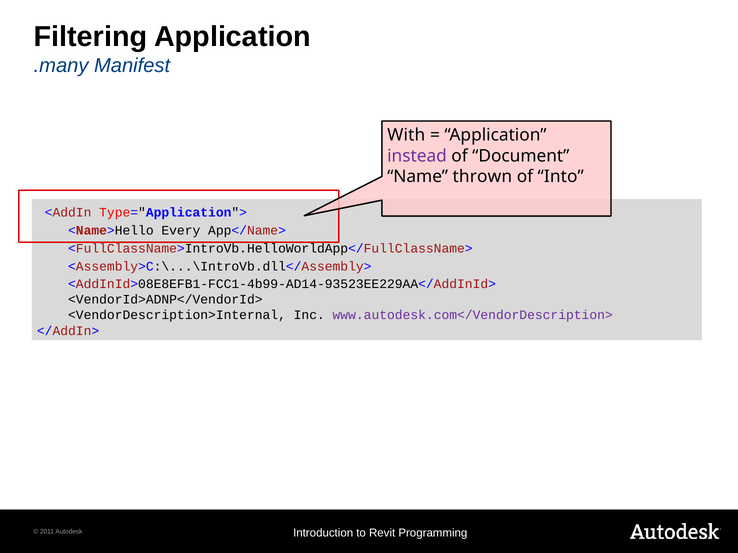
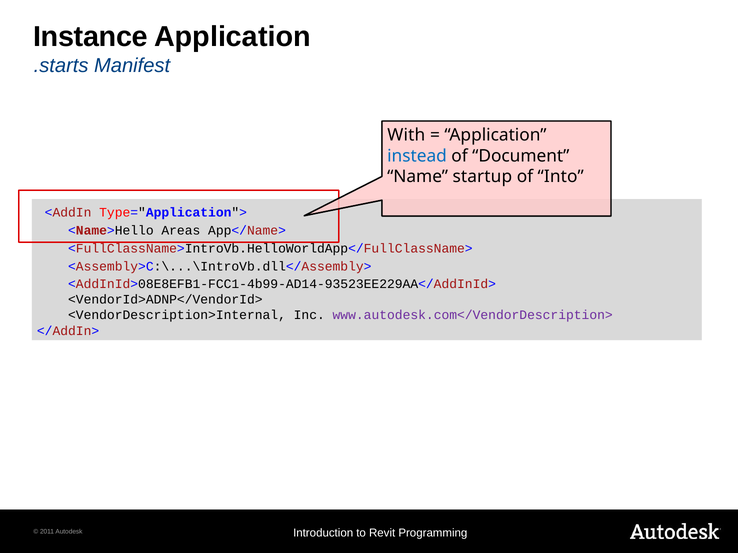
Filtering: Filtering -> Instance
.many: .many -> .starts
instead colour: purple -> blue
thrown: thrown -> startup
Every: Every -> Areas
